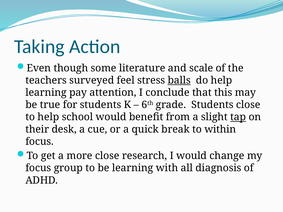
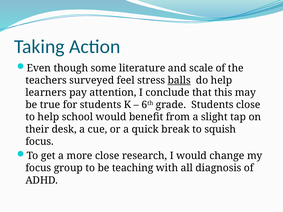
learning at (46, 93): learning -> learners
tap underline: present -> none
within: within -> squish
be learning: learning -> teaching
